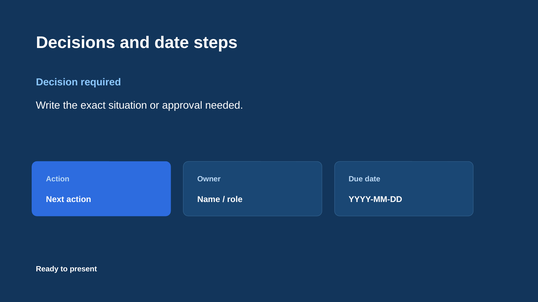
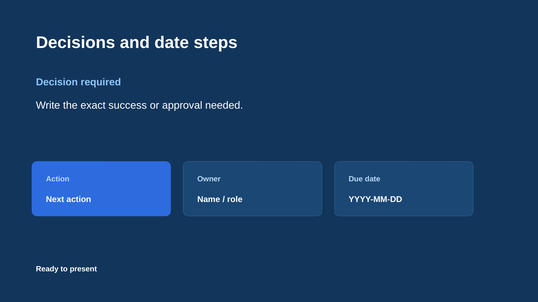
situation: situation -> success
